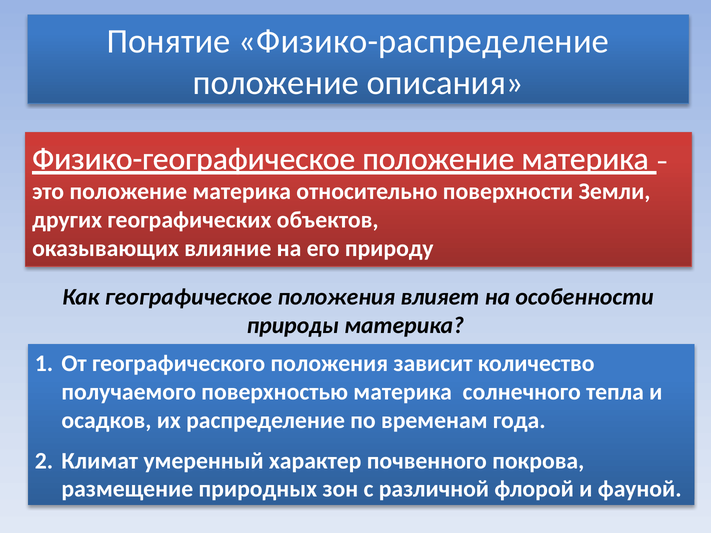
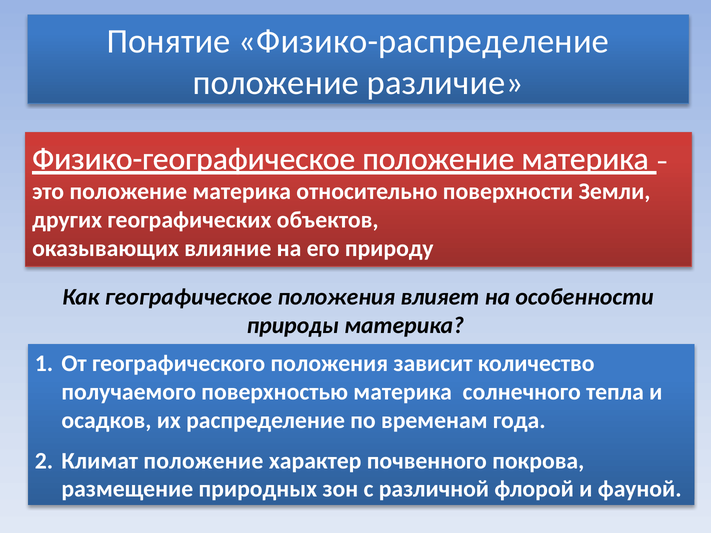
описания: описания -> различие
Климат умеренный: умеренный -> положение
